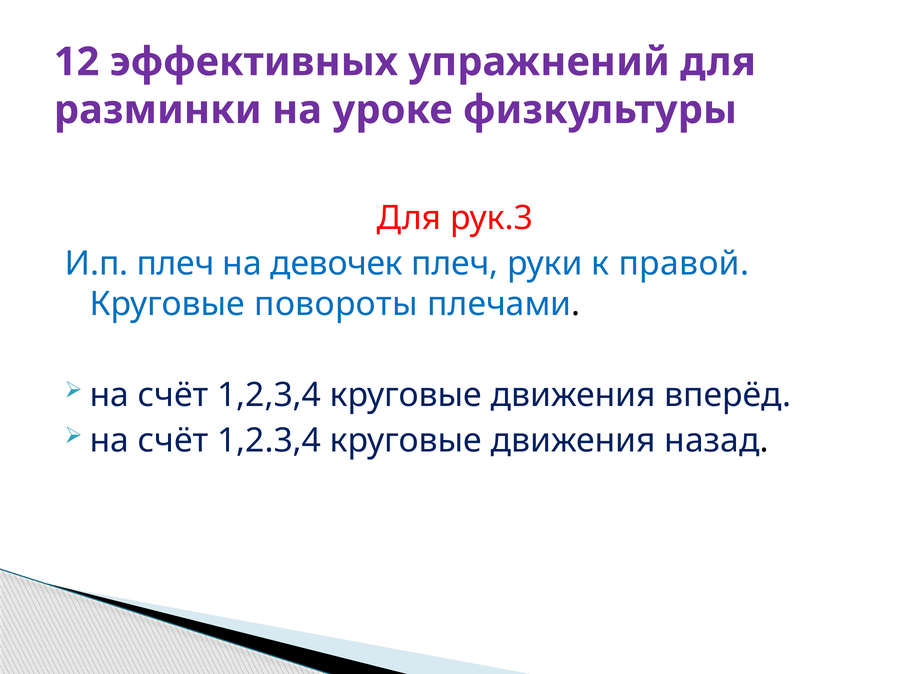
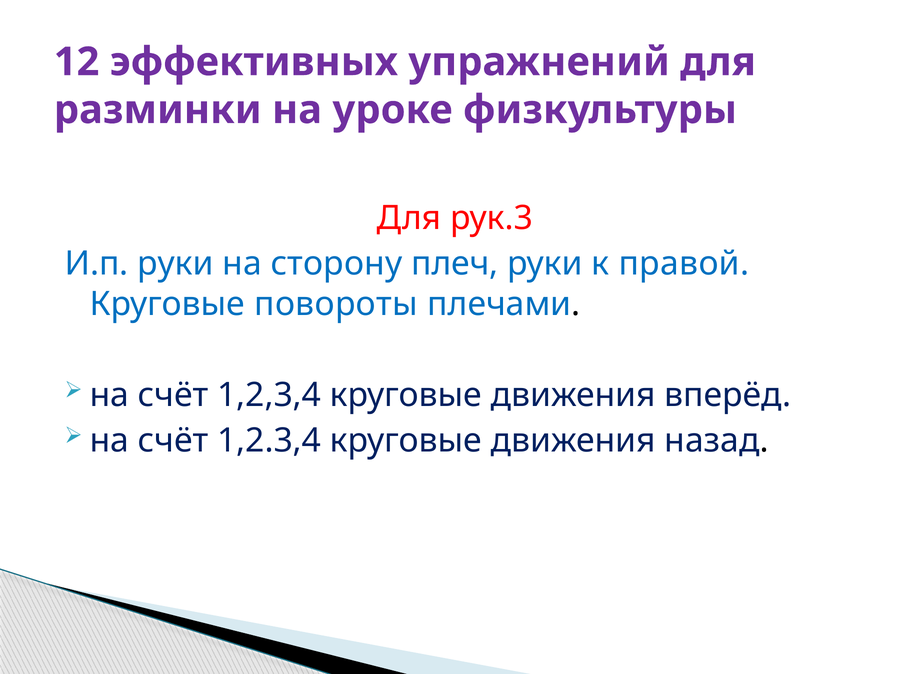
И.п плеч: плеч -> руки
девочек: девочек -> сторону
